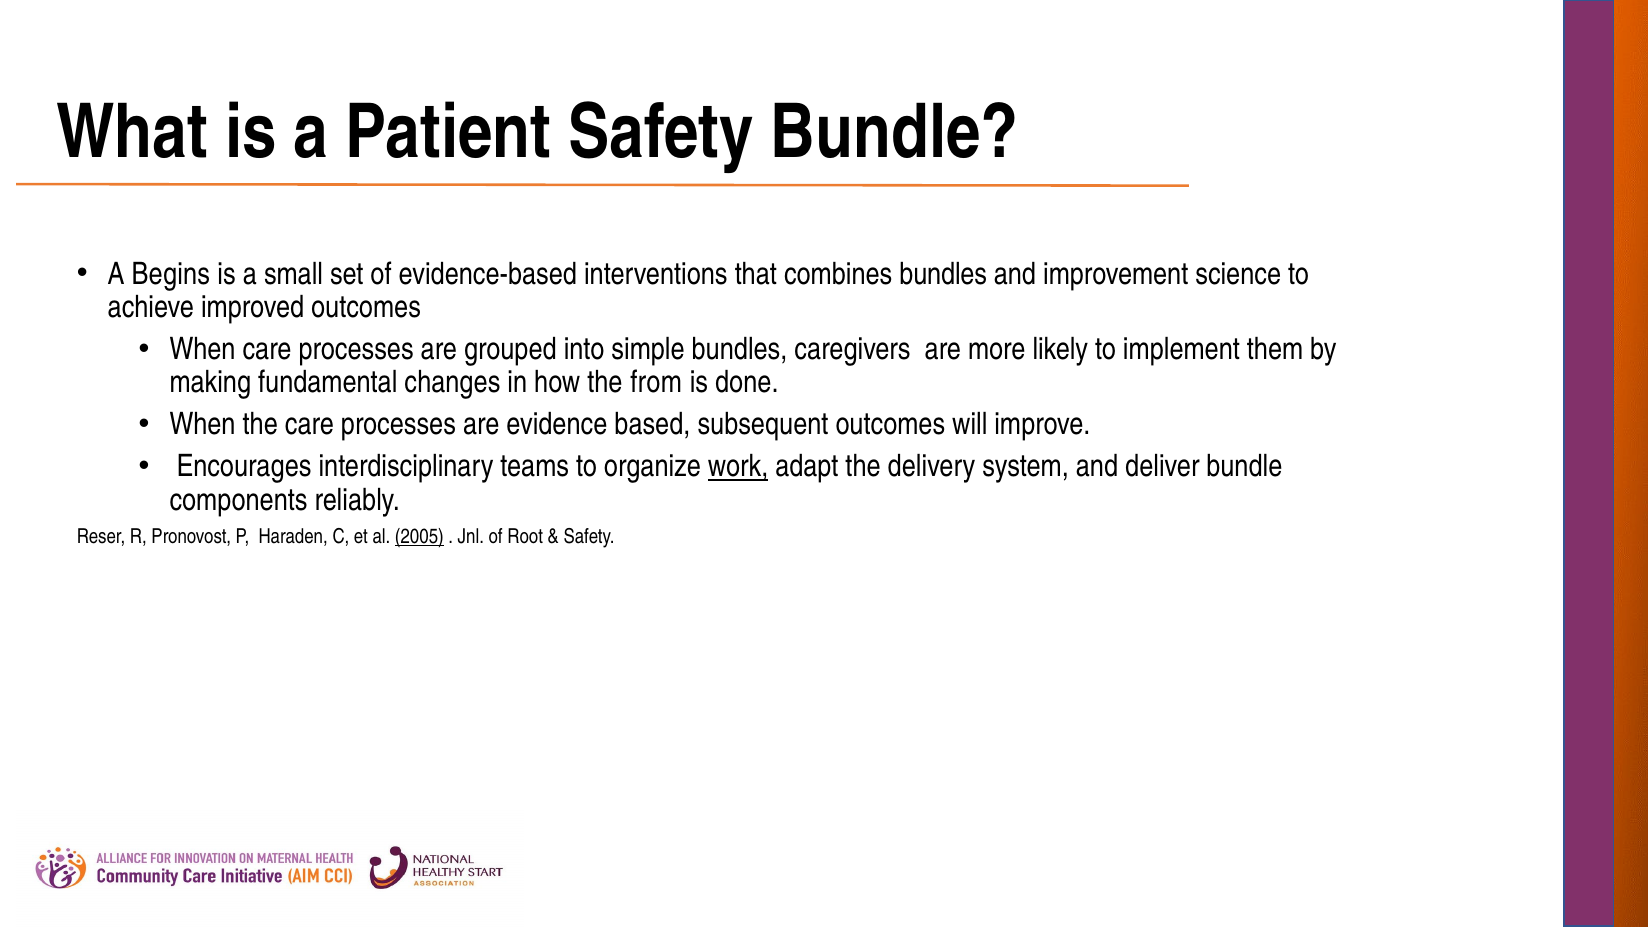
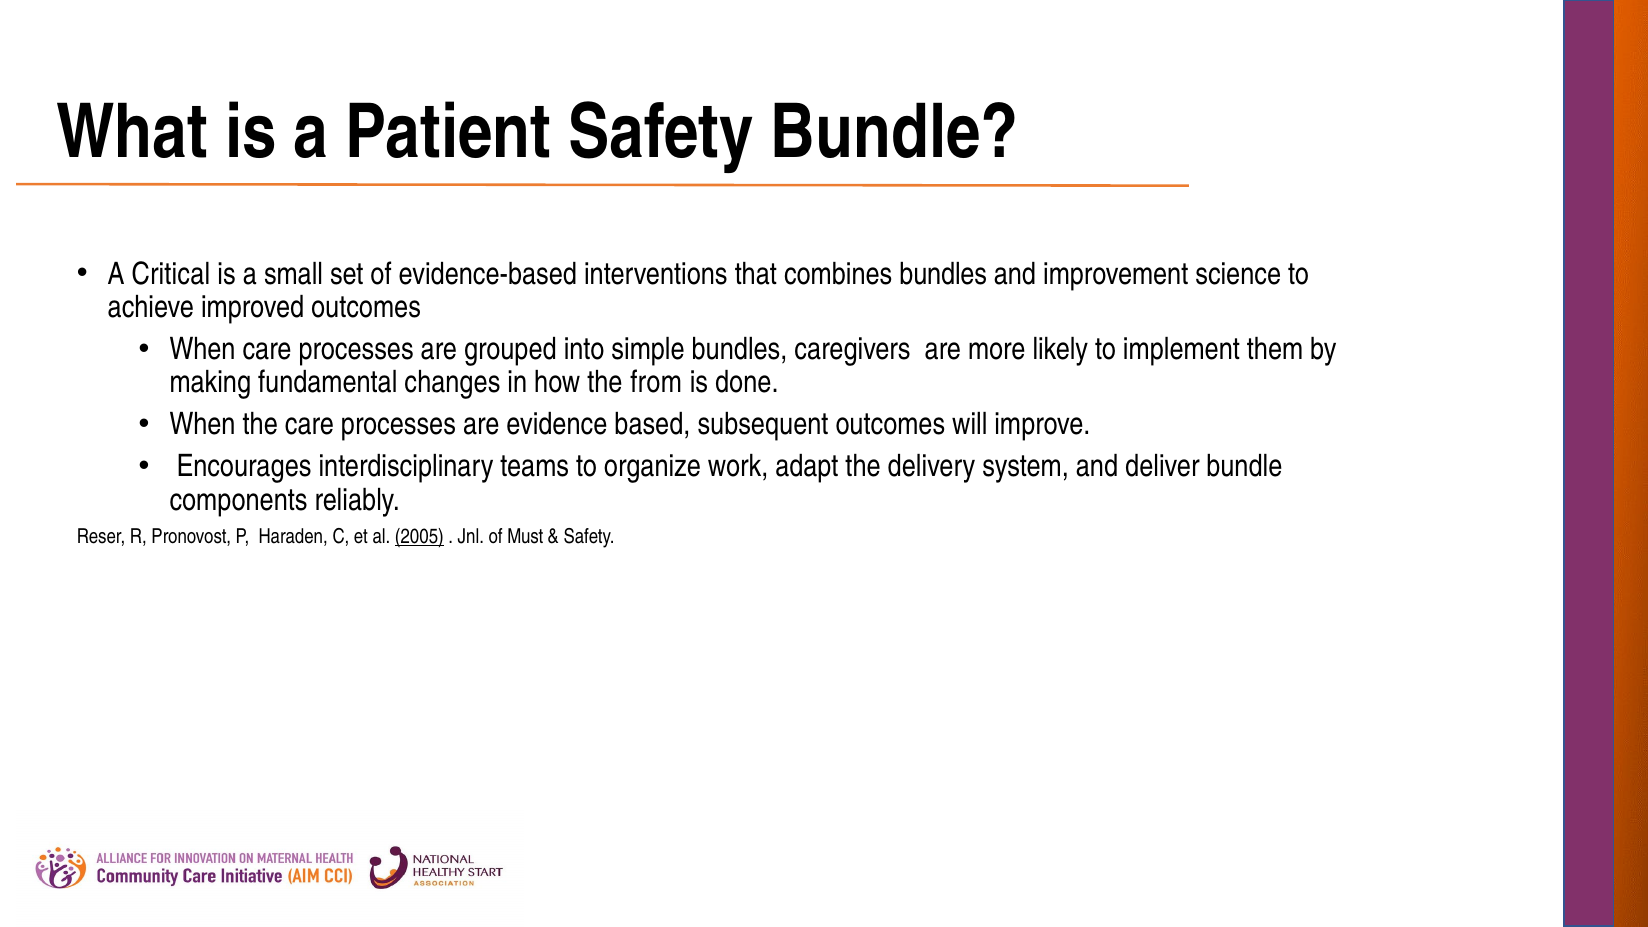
Begins: Begins -> Critical
work underline: present -> none
Root: Root -> Must
